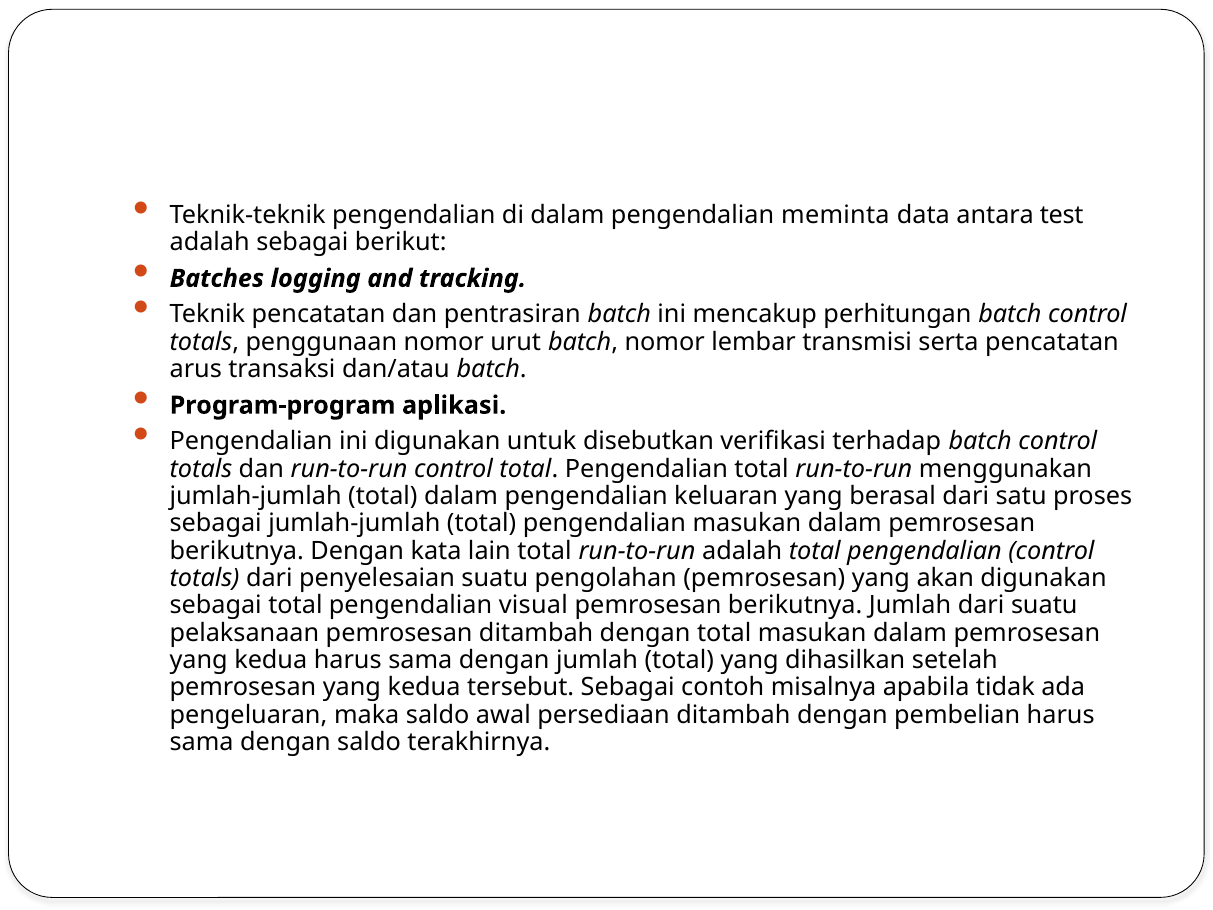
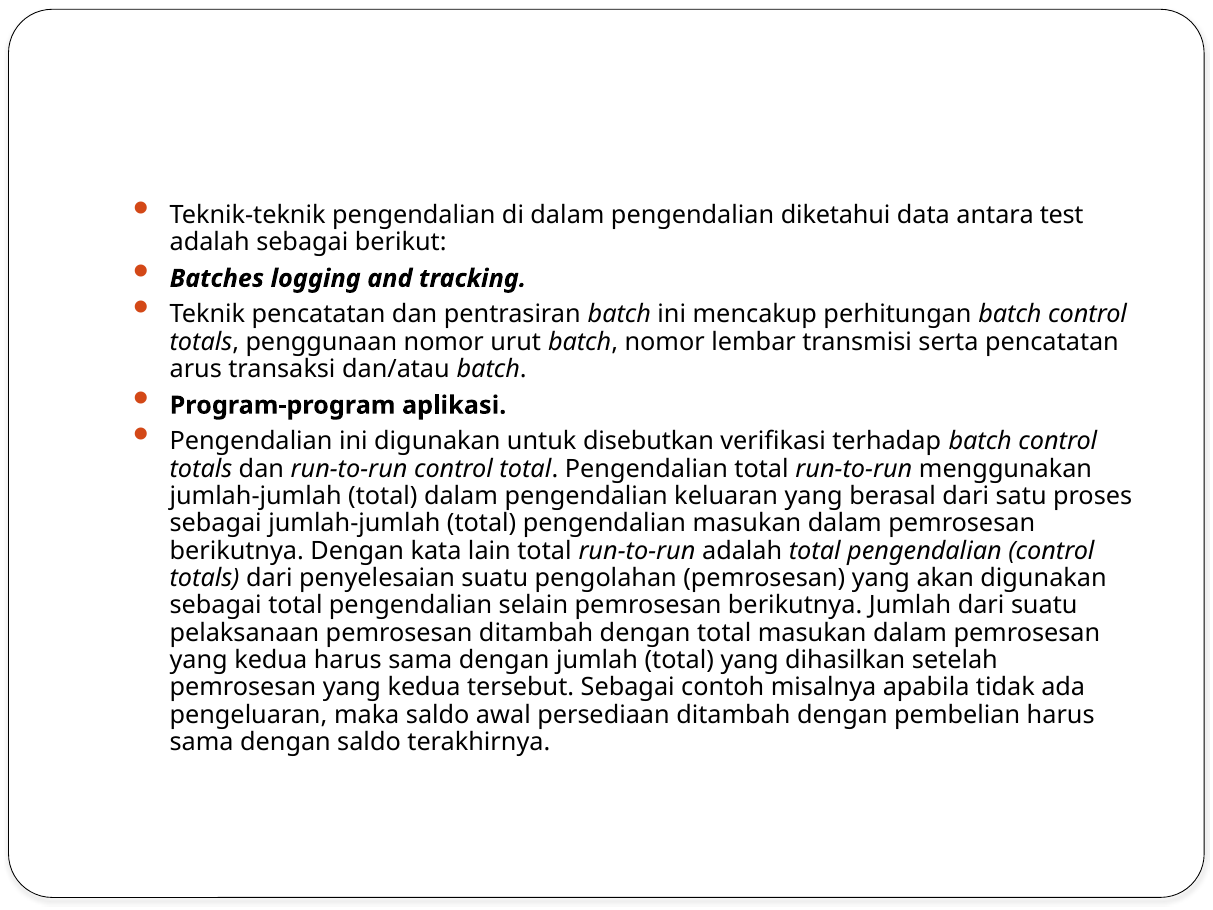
meminta: meminta -> diketahui
visual: visual -> selain
